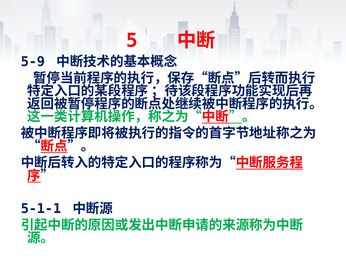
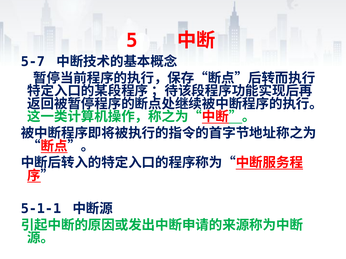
5-9: 5-9 -> 5-7
